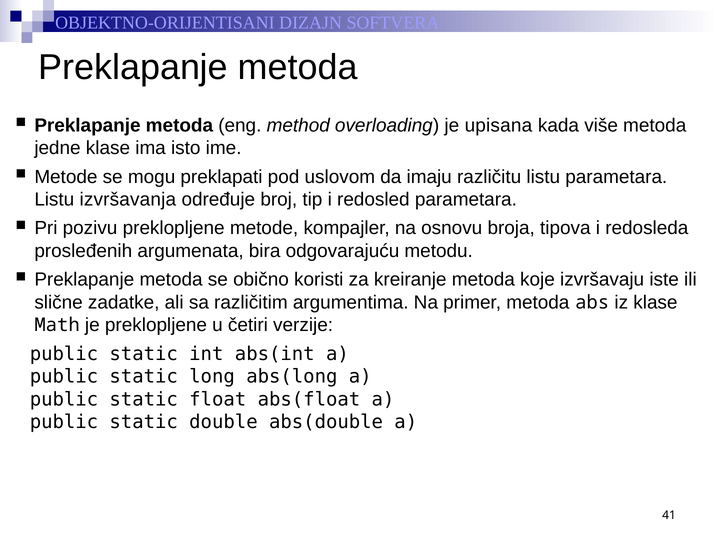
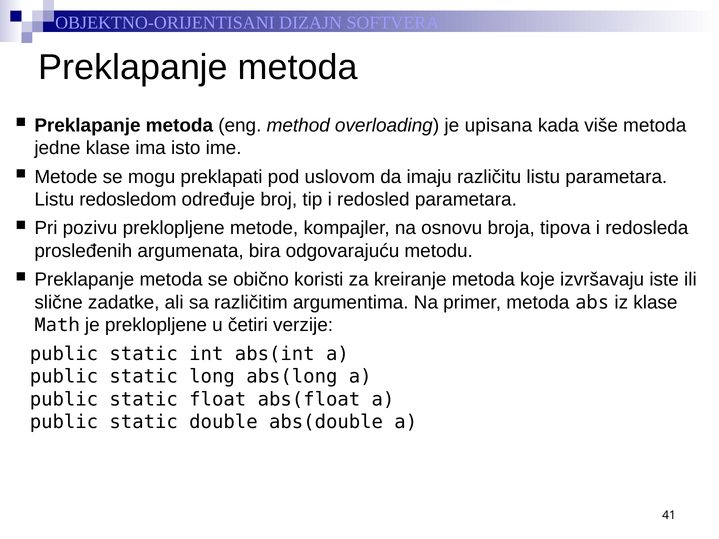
izvršavanja: izvršavanja -> redosledom
